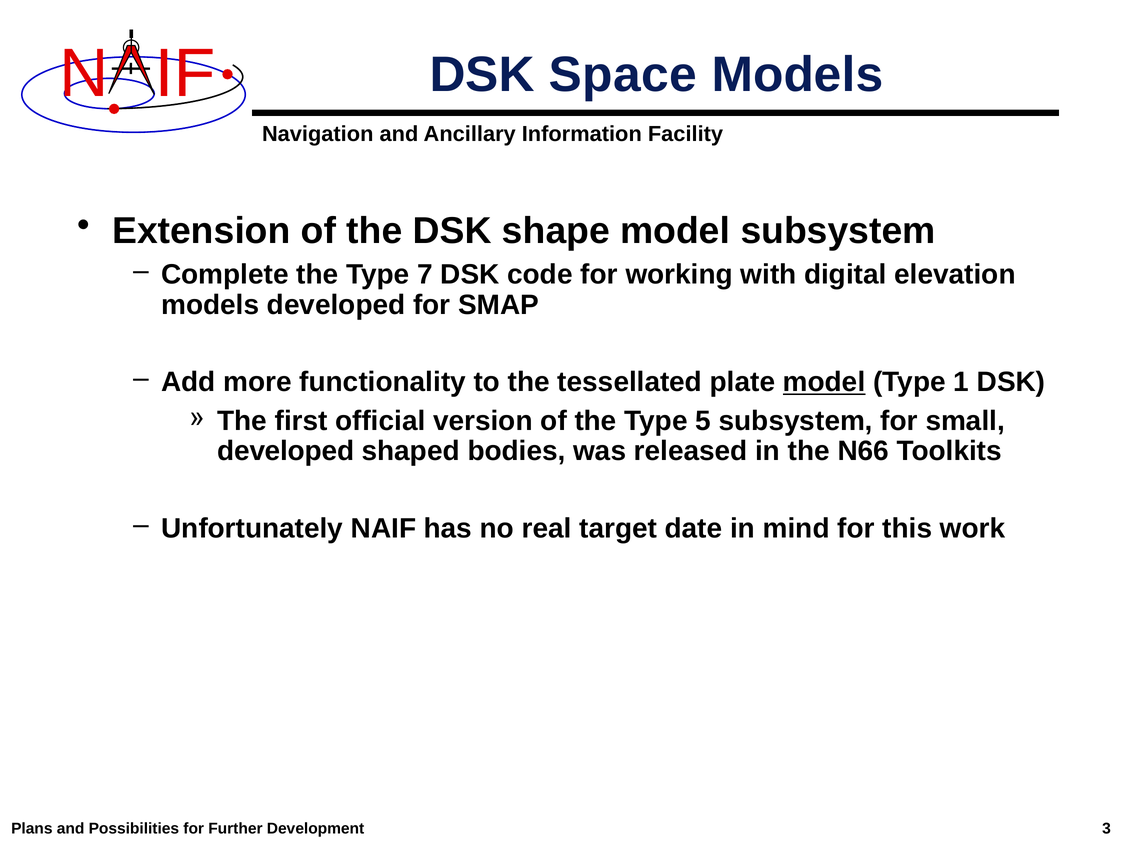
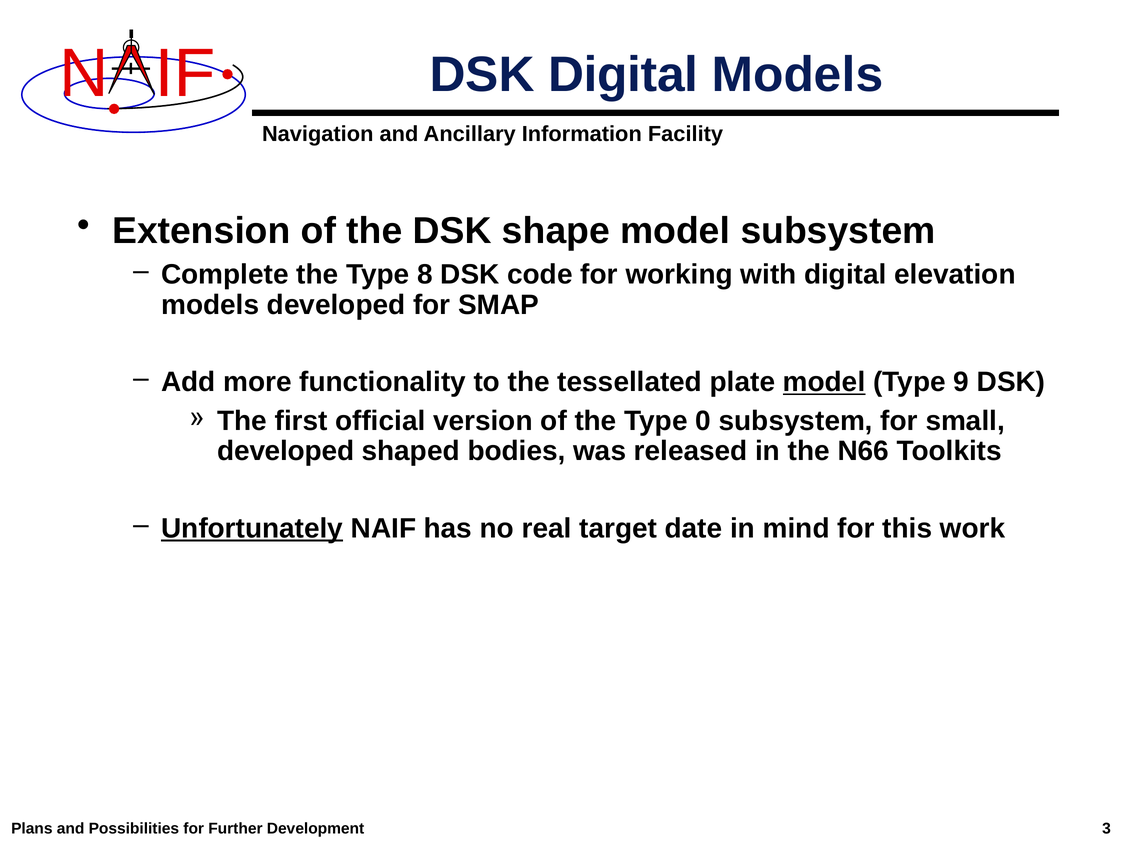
DSK Space: Space -> Digital
7: 7 -> 8
1: 1 -> 9
5: 5 -> 0
Unfortunately underline: none -> present
